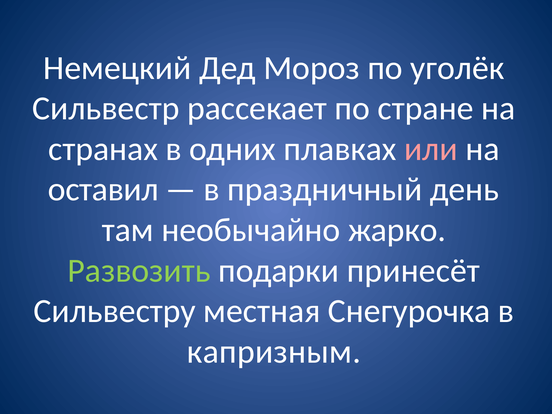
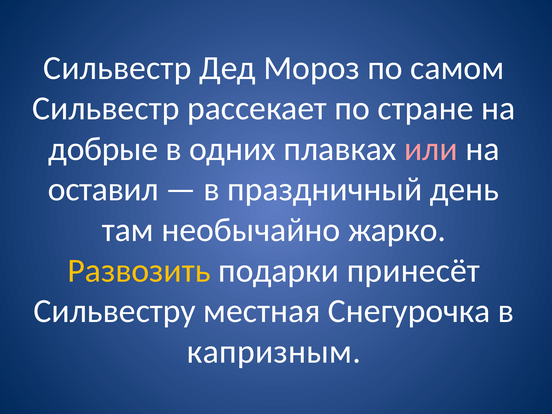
Немецкий at (117, 68): Немецкий -> Сильвестр
уголёк: уголёк -> самом
странах: странах -> добрые
Развозить colour: light green -> yellow
